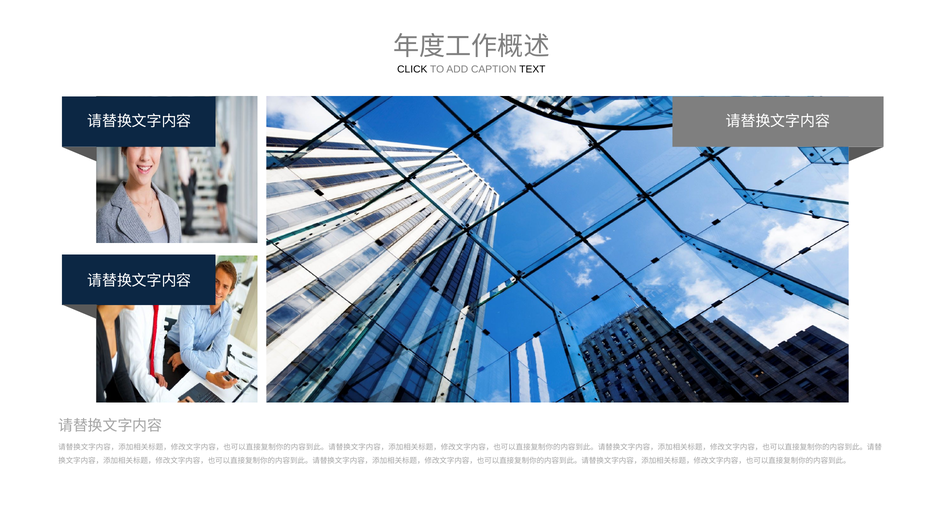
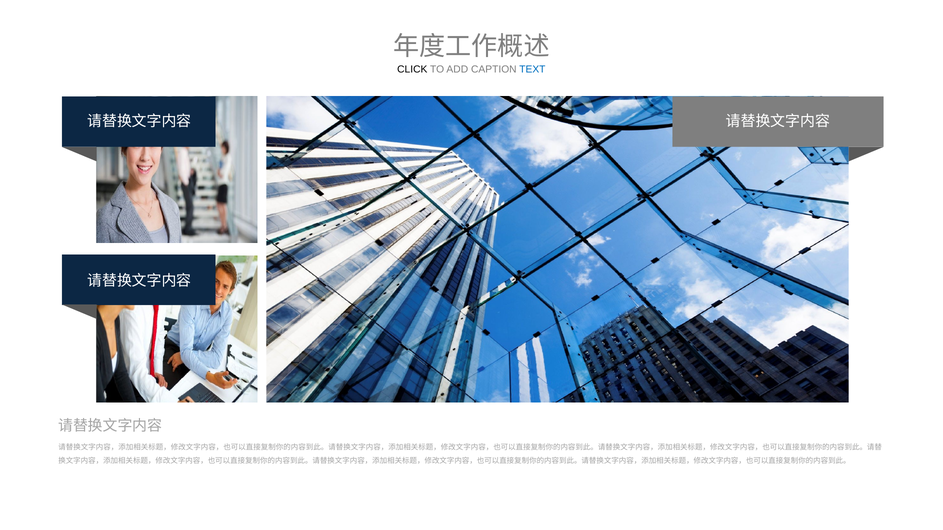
TEXT colour: black -> blue
